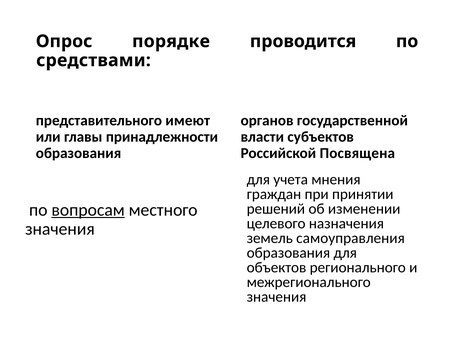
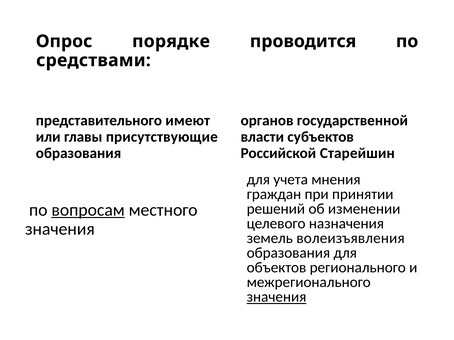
принадлежности: принадлежности -> присутствующие
Посвящена: Посвящена -> Старейшин
самоуправления: самоуправления -> волеизъявления
значения at (277, 297) underline: none -> present
